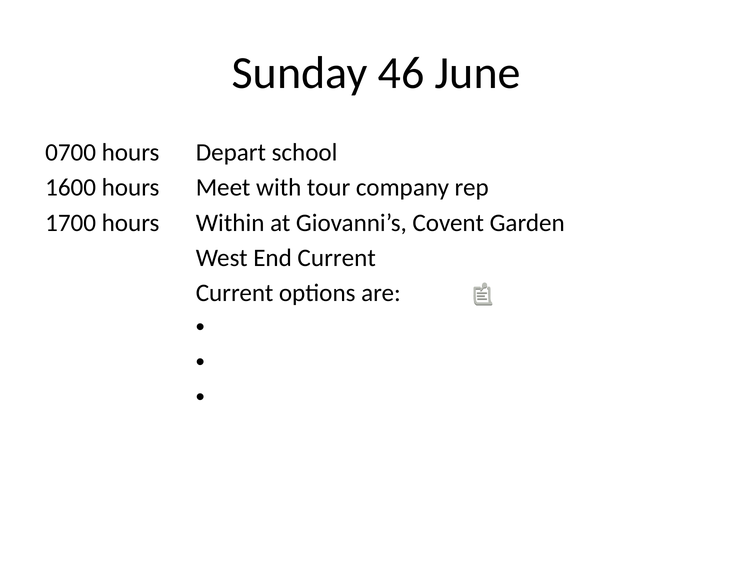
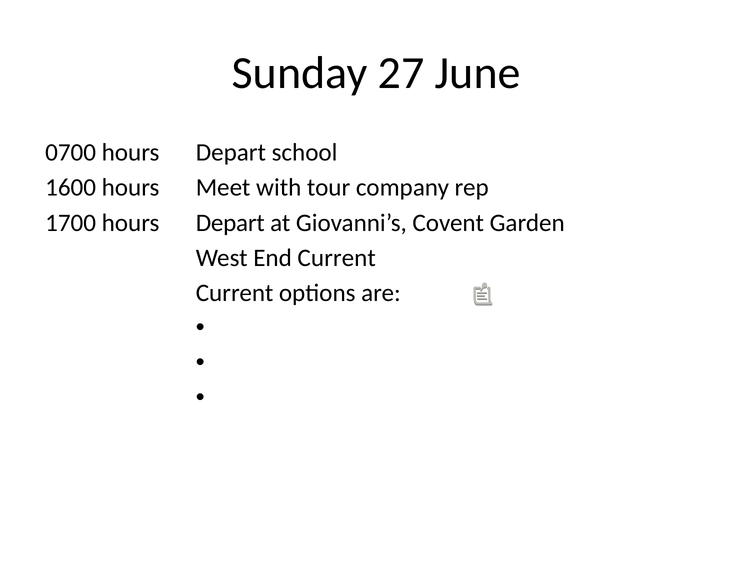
46: 46 -> 27
1700 hours Within: Within -> Depart
